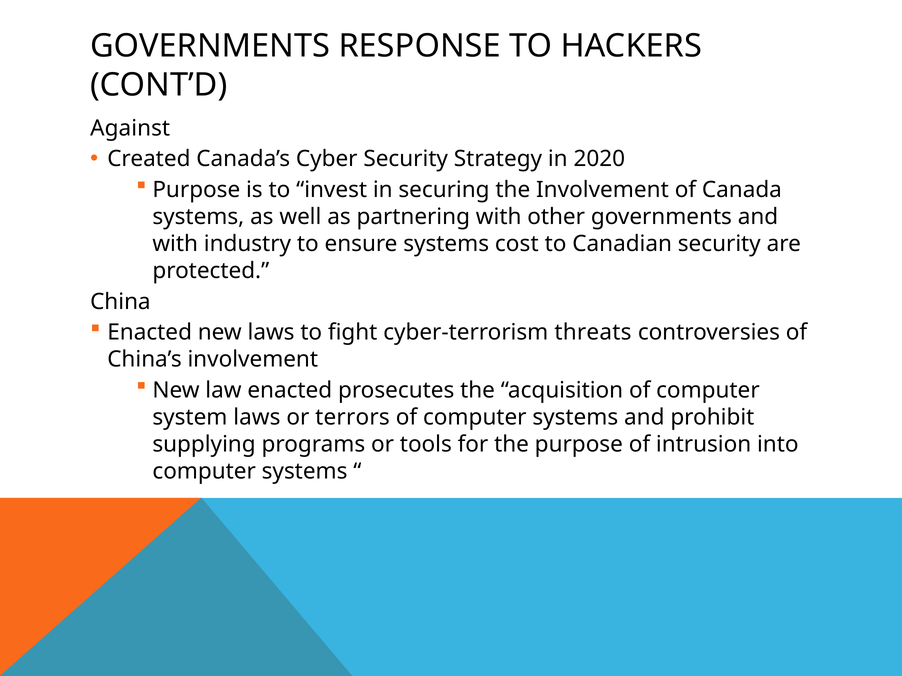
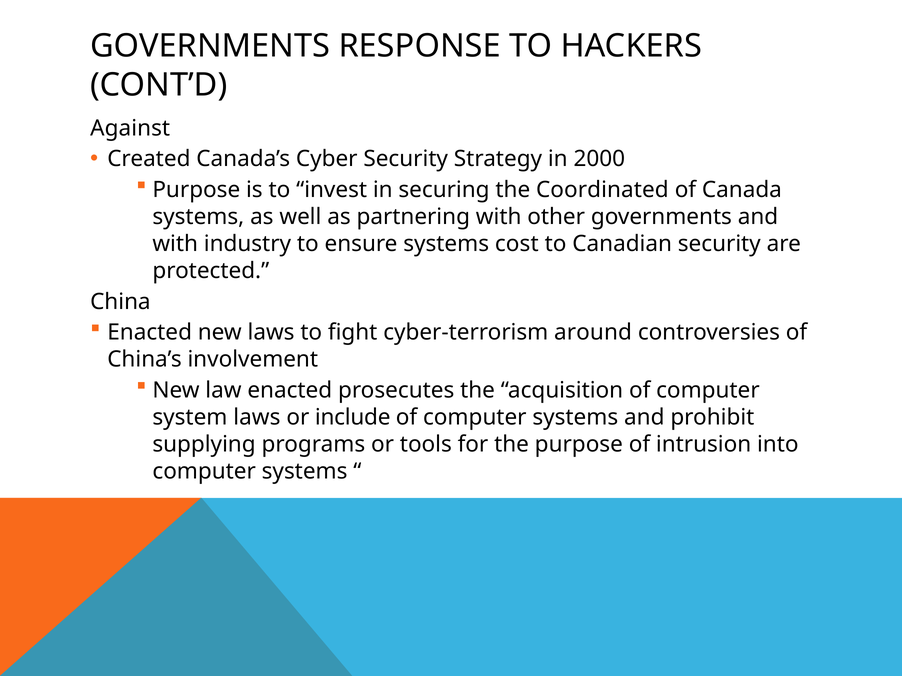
2020: 2020 -> 2000
the Involvement: Involvement -> Coordinated
threats: threats -> around
terrors: terrors -> include
